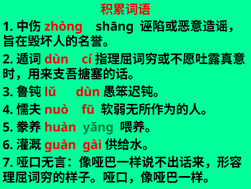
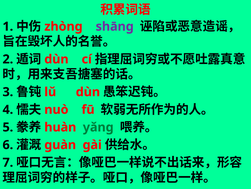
shāng colour: black -> purple
